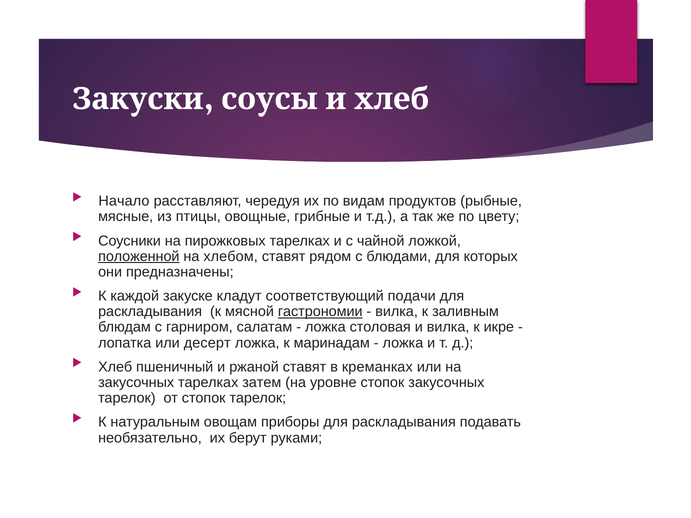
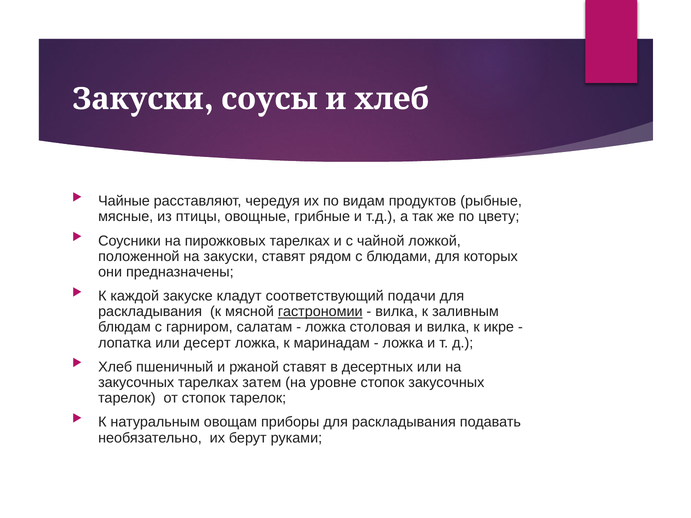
Начало: Начало -> Чайные
положенной underline: present -> none
на хлебом: хлебом -> закуски
креманках: креманках -> десертных
